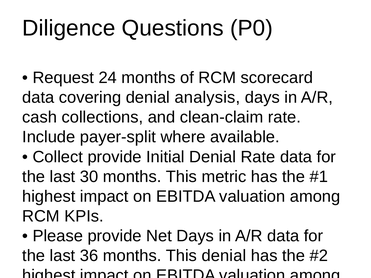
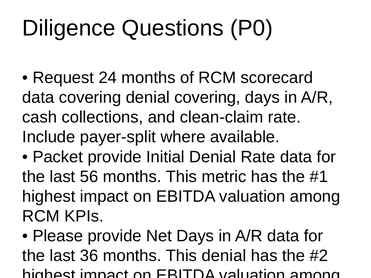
denial analysis: analysis -> covering
Collect at (58, 157): Collect -> Packet
30: 30 -> 56
